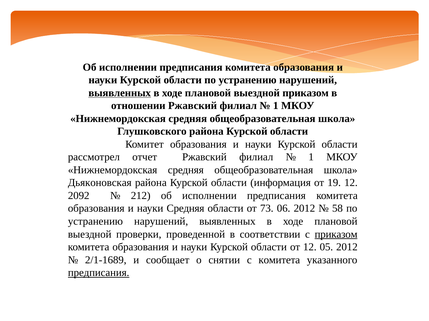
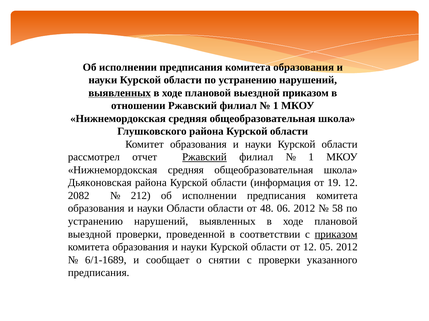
Ржавский at (204, 157) underline: none -> present
2092: 2092 -> 2082
науки Средняя: Средняя -> Области
73: 73 -> 48
2/1-1689: 2/1-1689 -> 6/1-1689
с комитета: комитета -> проверки
предписания at (99, 273) underline: present -> none
